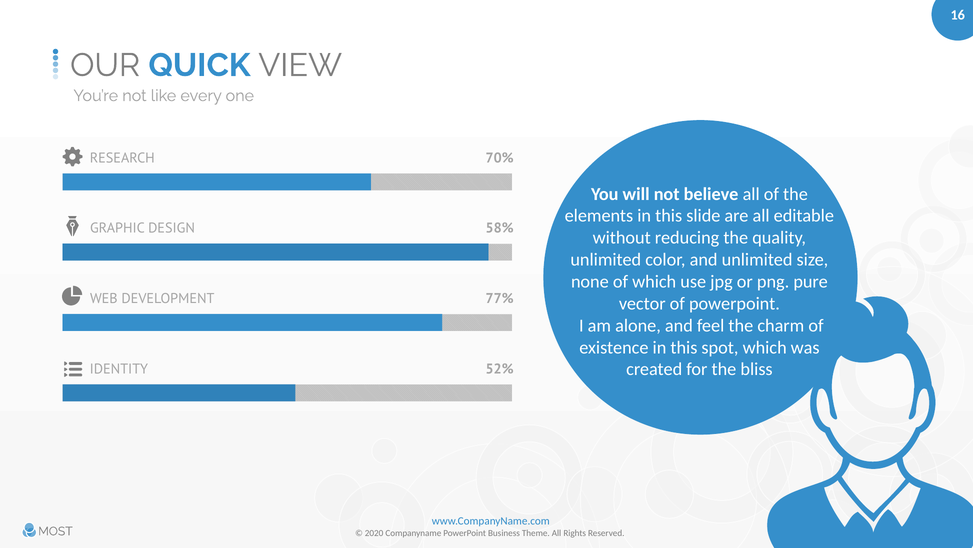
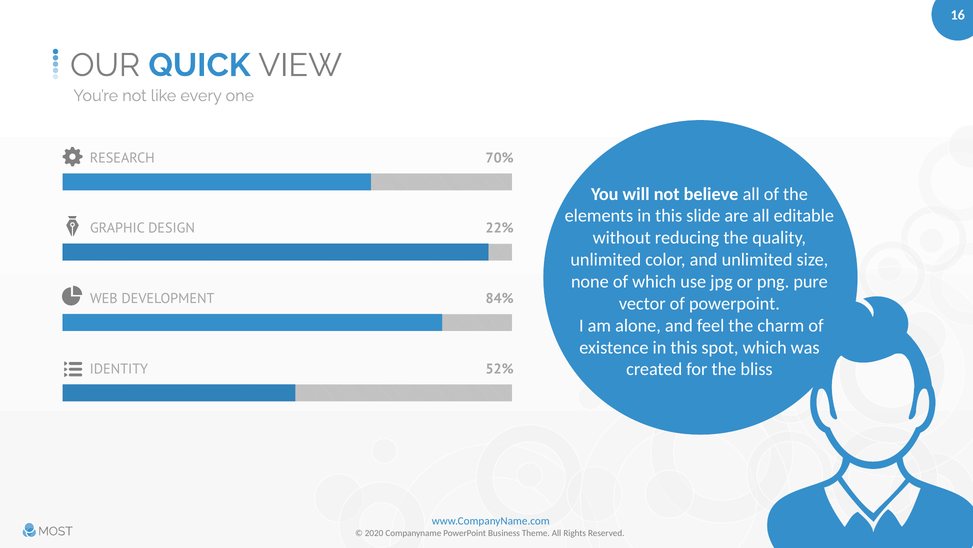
58%: 58% -> 22%
77%: 77% -> 84%
